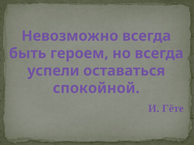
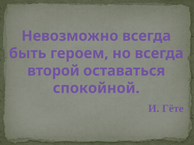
успели: успели -> второй
